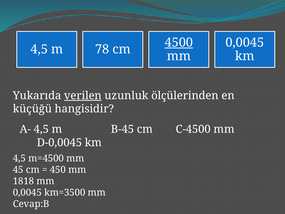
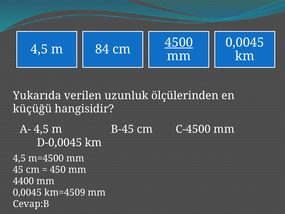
78: 78 -> 84
verilen underline: present -> none
1818: 1818 -> 4400
km=3500: km=3500 -> km=4509
